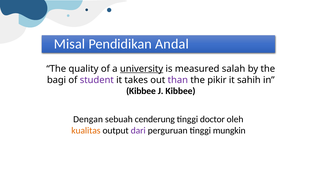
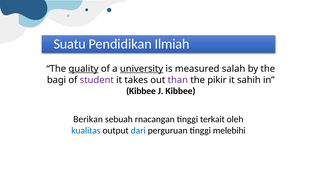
Misal: Misal -> Suatu
Andal: Andal -> Ilmiah
quality underline: none -> present
Dengan: Dengan -> Berikan
cenderung: cenderung -> rnacangan
doctor: doctor -> terkait
kualitas colour: orange -> blue
dari colour: purple -> blue
mungkin: mungkin -> melebihi
